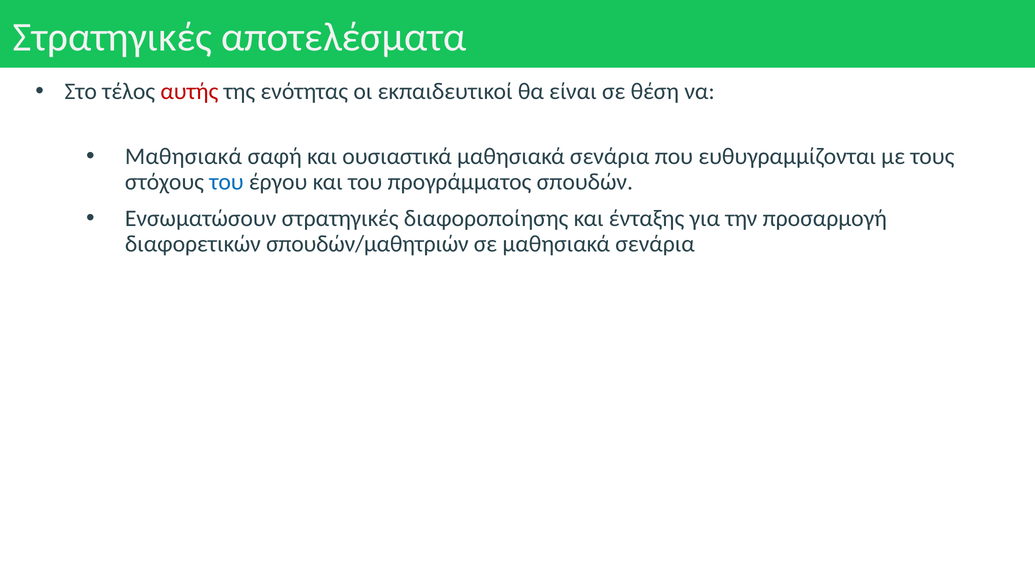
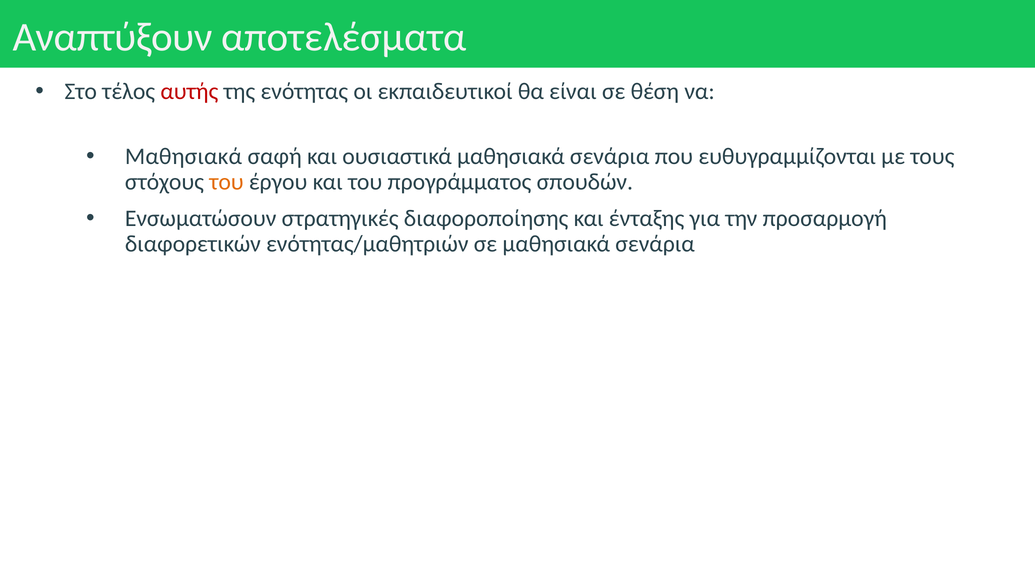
Στρατηγικές at (112, 37): Στρατηγικές -> Αναπτύξουν
του at (226, 182) colour: blue -> orange
σπουδών/μαθητριών: σπουδών/μαθητριών -> ενότητας/μαθητριών
